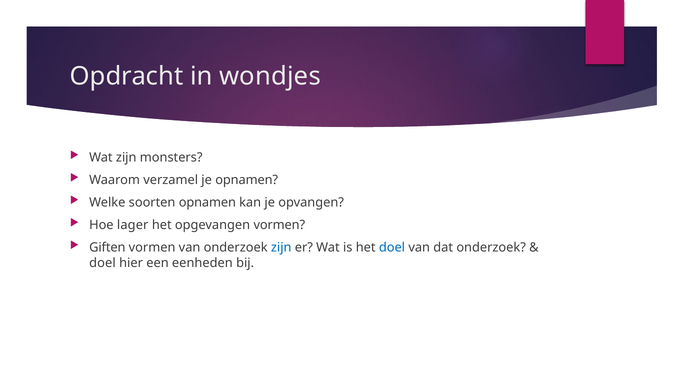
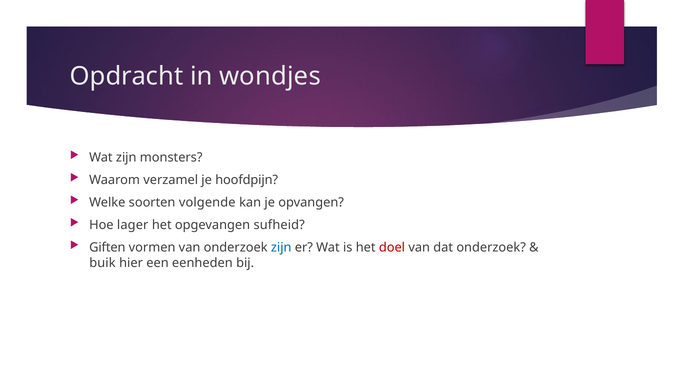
je opnamen: opnamen -> hoofdpijn
soorten opnamen: opnamen -> volgende
opgevangen vormen: vormen -> sufheid
doel at (392, 247) colour: blue -> red
doel at (102, 263): doel -> buik
